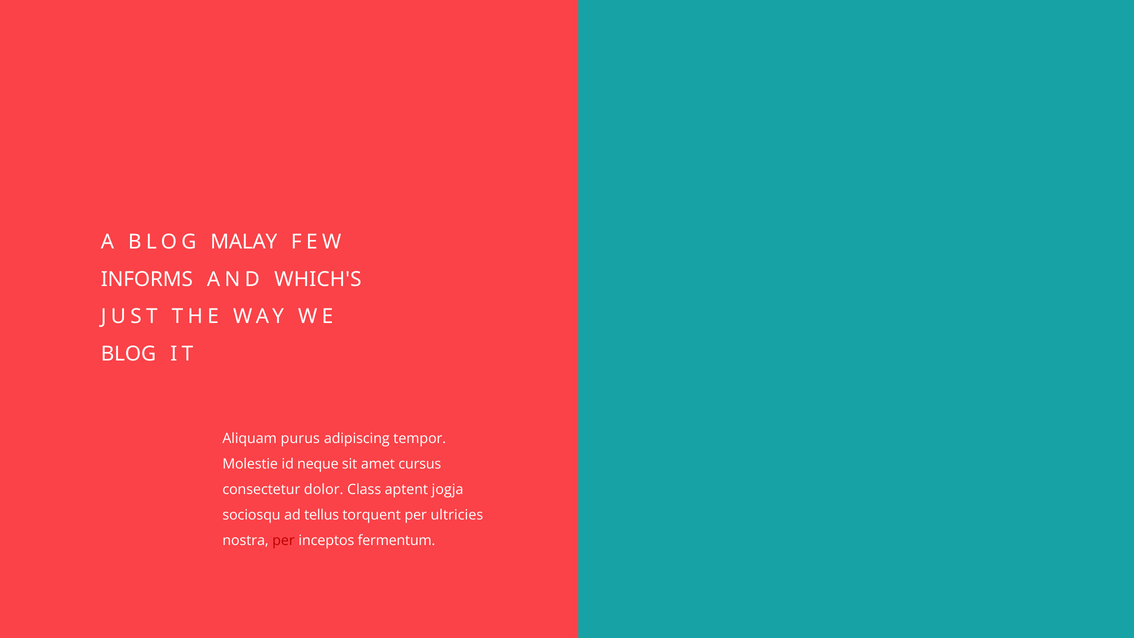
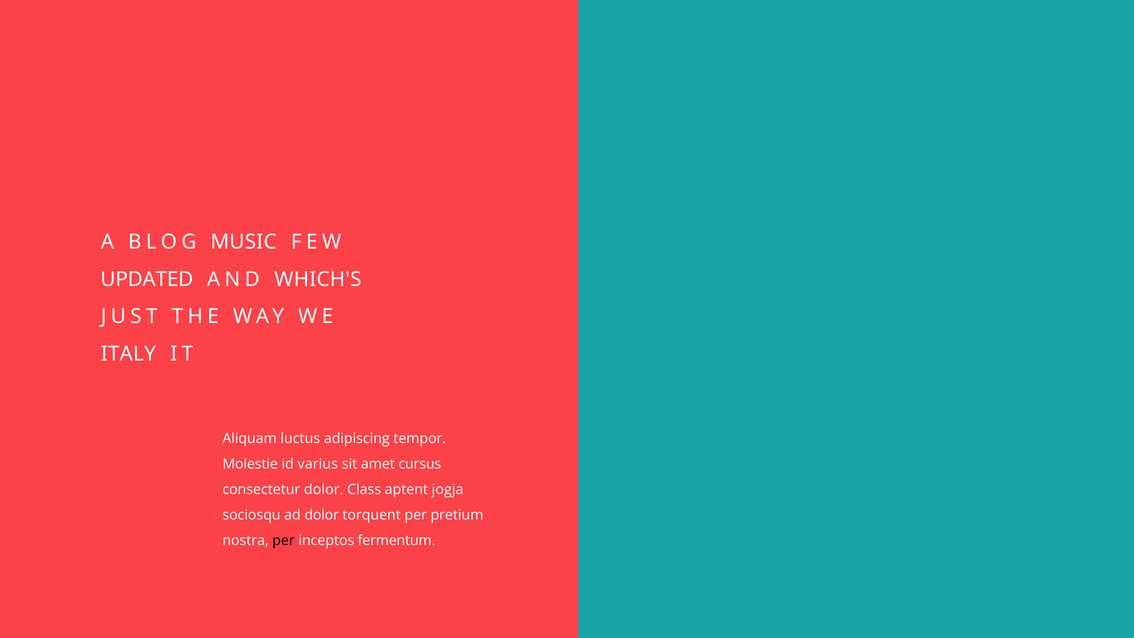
MALAY: MALAY -> MUSIC
INFORMS: INFORMS -> UPDATED
BLOG at (128, 354): BLOG -> ITALY
purus: purus -> luctus
neque: neque -> varius
ad tellus: tellus -> dolor
ultricies: ultricies -> pretium
per at (284, 540) colour: red -> black
